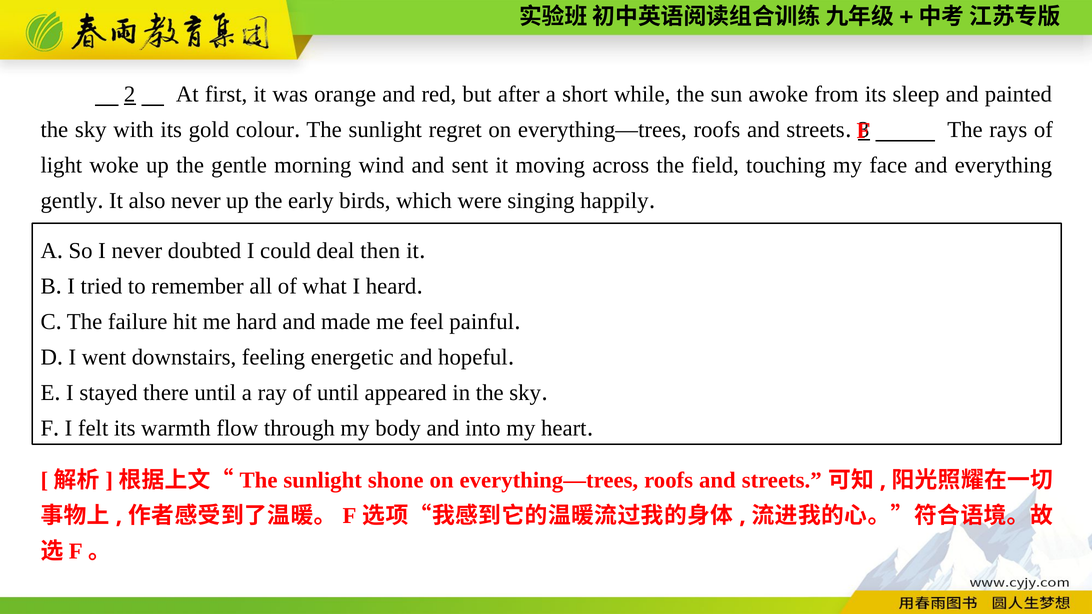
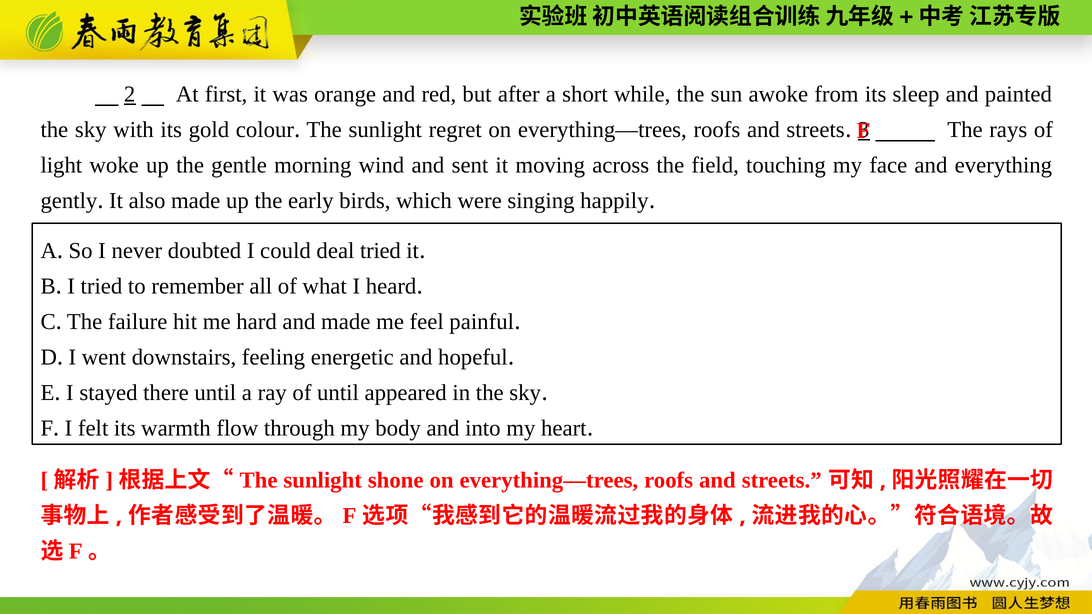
also never: never -> made
deal then: then -> tried
